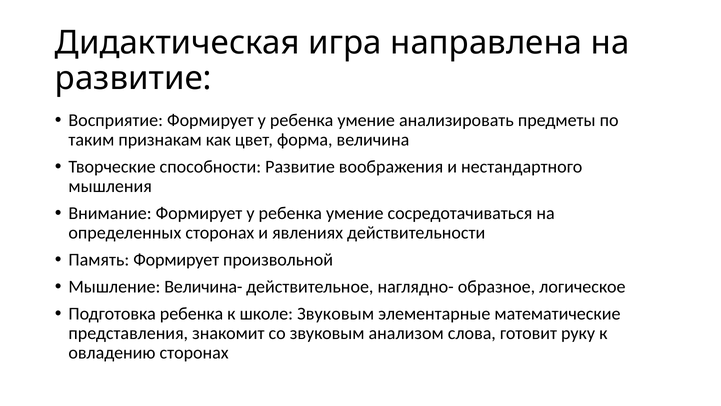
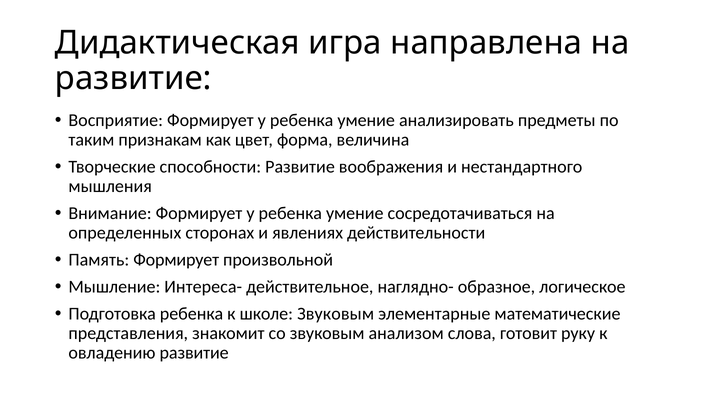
Величина-: Величина- -> Интереса-
овладению сторонах: сторонах -> развитие
